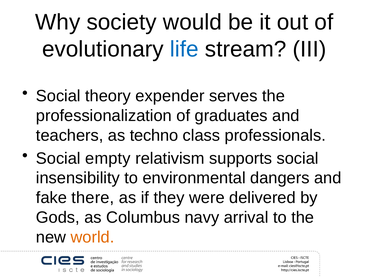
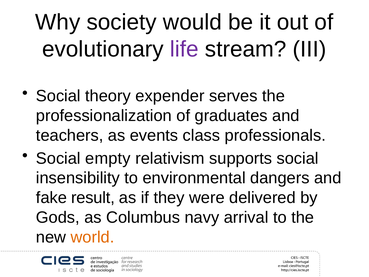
life colour: blue -> purple
techno: techno -> events
there: there -> result
